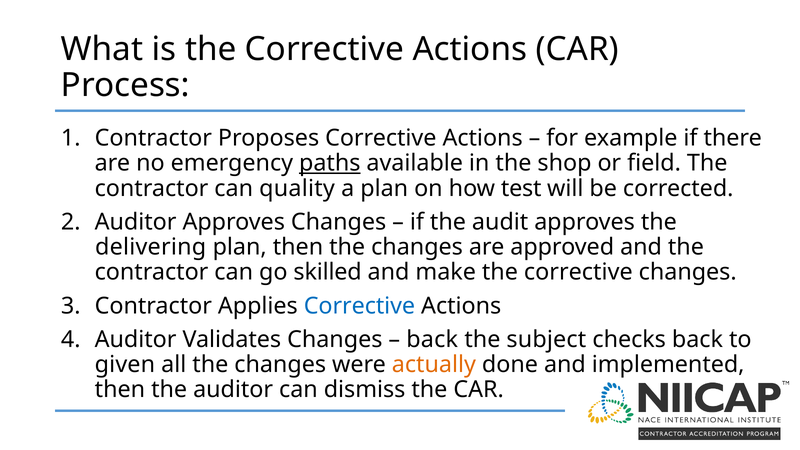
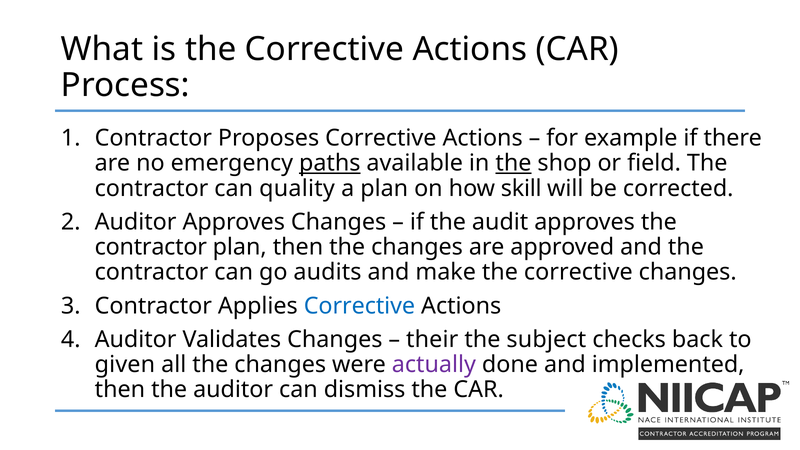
the at (513, 163) underline: none -> present
test: test -> skill
delivering at (151, 247): delivering -> contractor
skilled: skilled -> audits
back at (432, 339): back -> their
actually colour: orange -> purple
